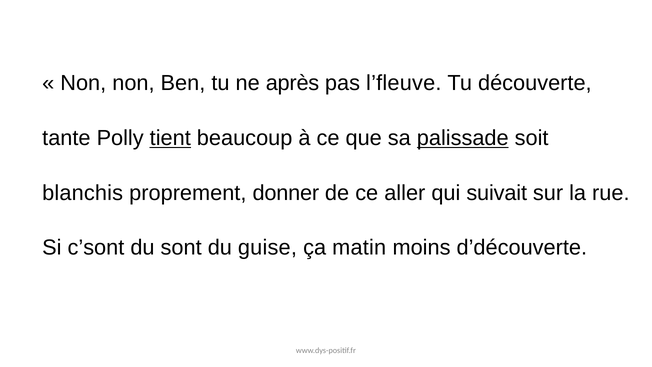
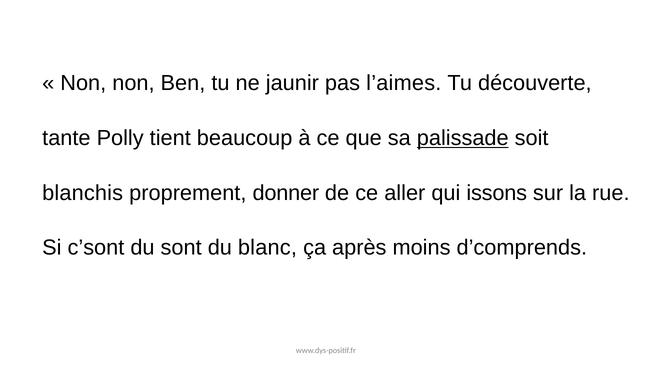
après: après -> jaunir
l’fleuve: l’fleuve -> l’aimes
tient underline: present -> none
suivait: suivait -> issons
guise: guise -> blanc
matin: matin -> après
d’découverte: d’découverte -> d’comprends
